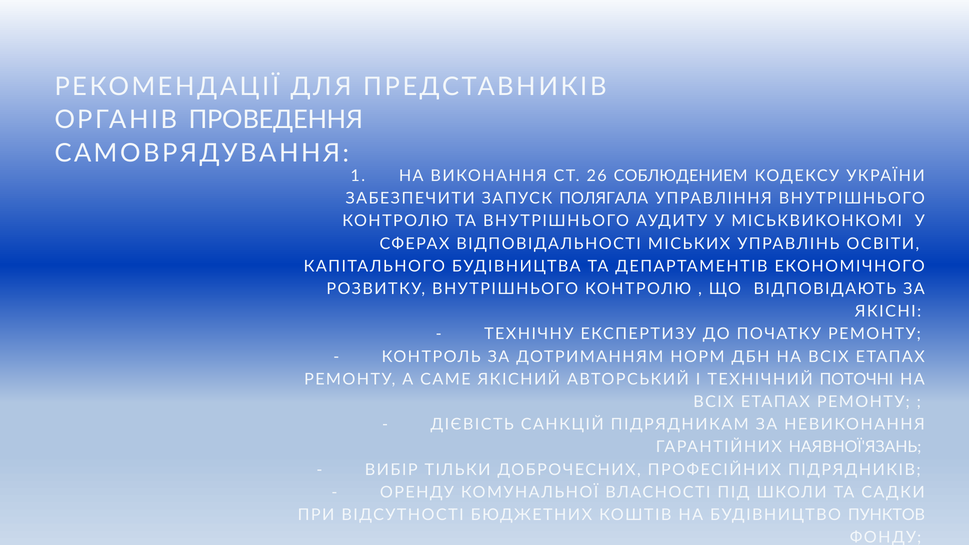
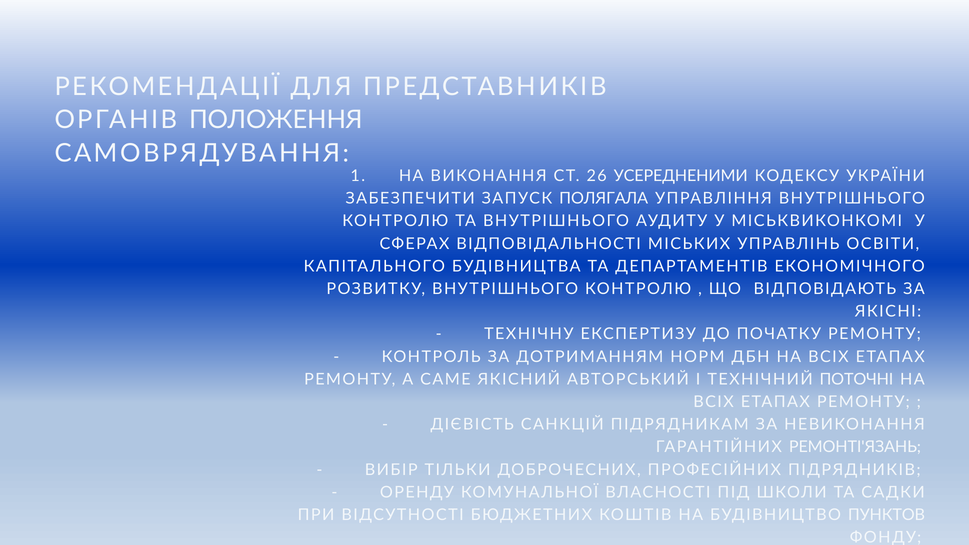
ПРОВЕДЕННЯ: ПРОВЕДЕННЯ -> ПОЛОЖЕННЯ
СОБЛЮДЕНИЕМ: СОБЛЮДЕНИЕМ -> УСЕРЕДНЕНИМИ
НАЯВНОЇ'ЯЗАНЬ: НАЯВНОЇ'ЯЗАНЬ -> РЕМОНТІ'ЯЗАНЬ
